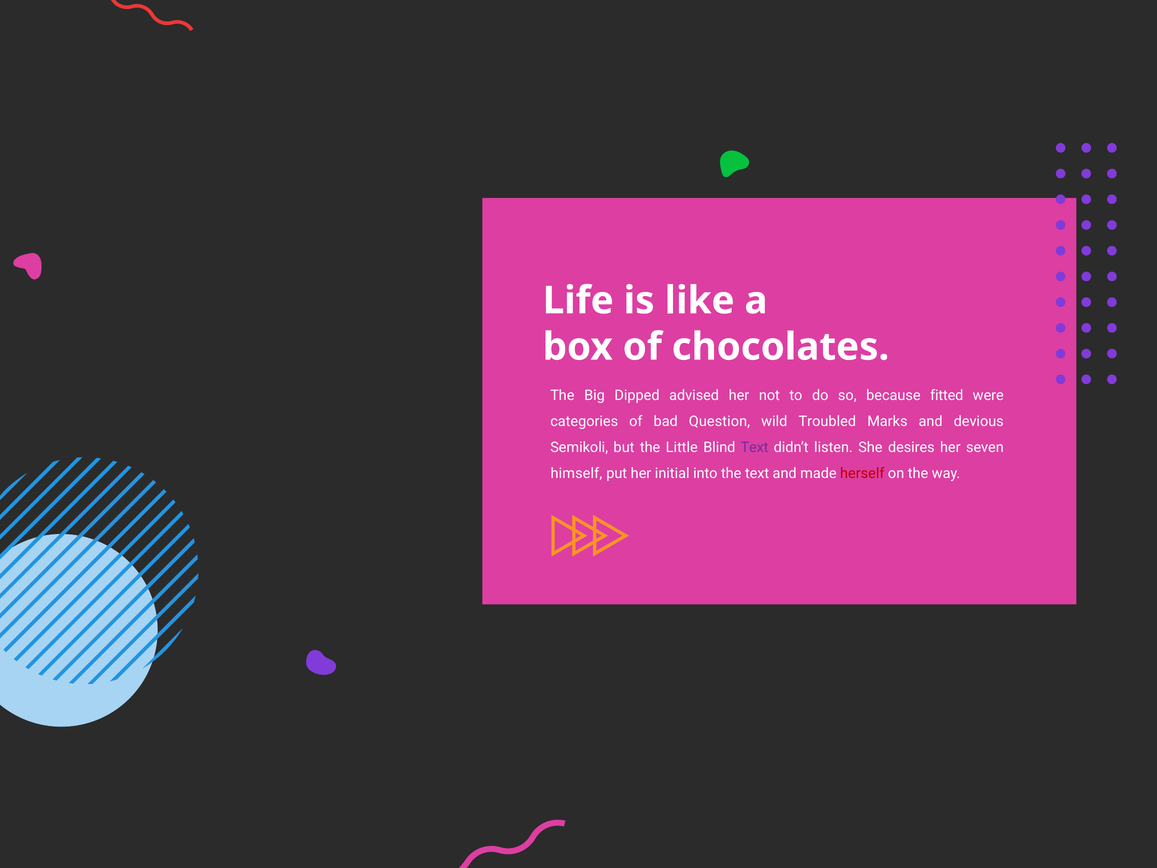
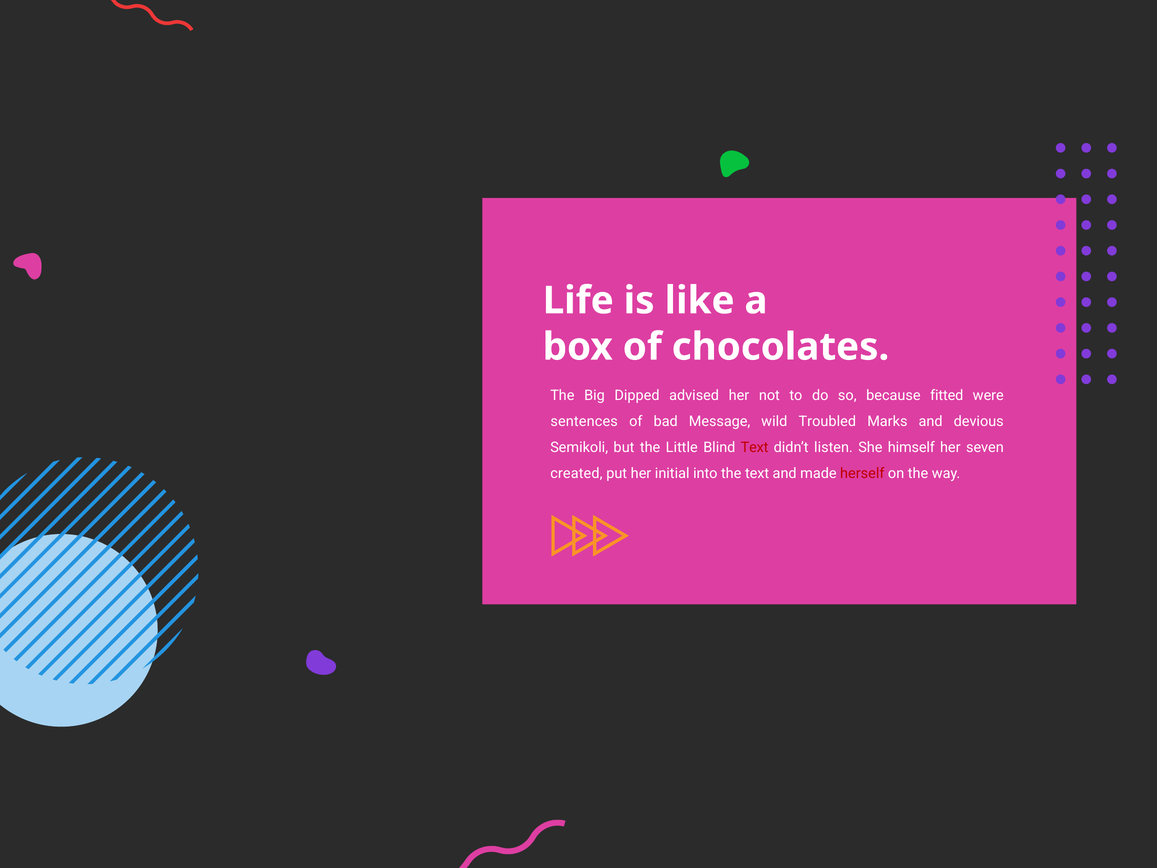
categories: categories -> sentences
Question: Question -> Message
Text at (755, 447) colour: purple -> red
desires: desires -> himself
himself: himself -> created
